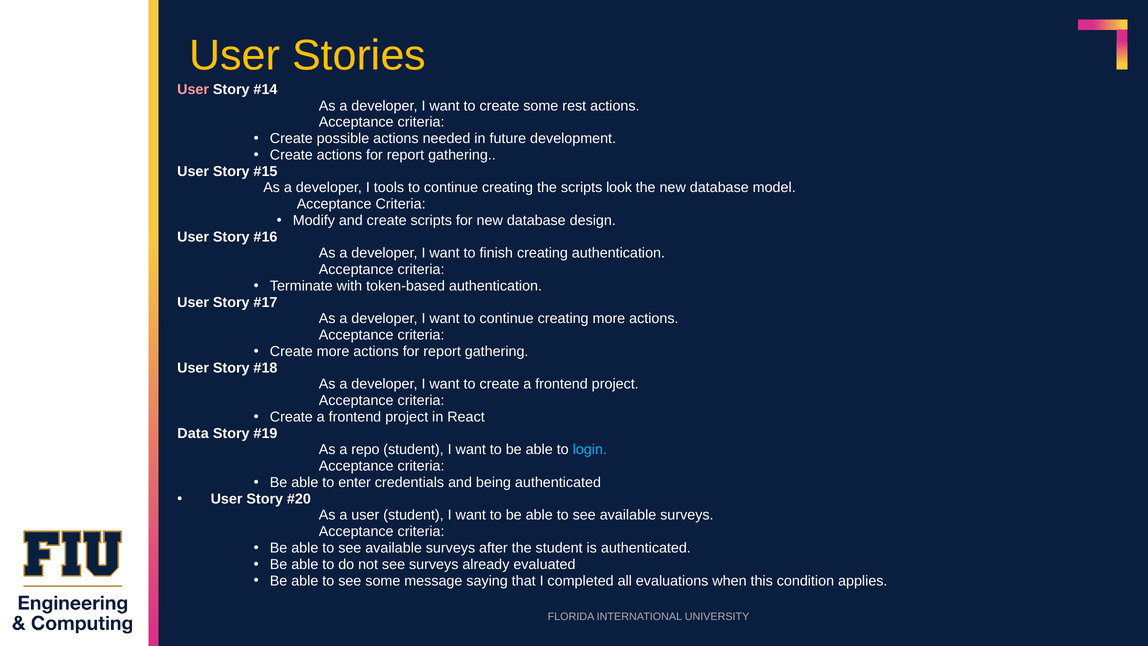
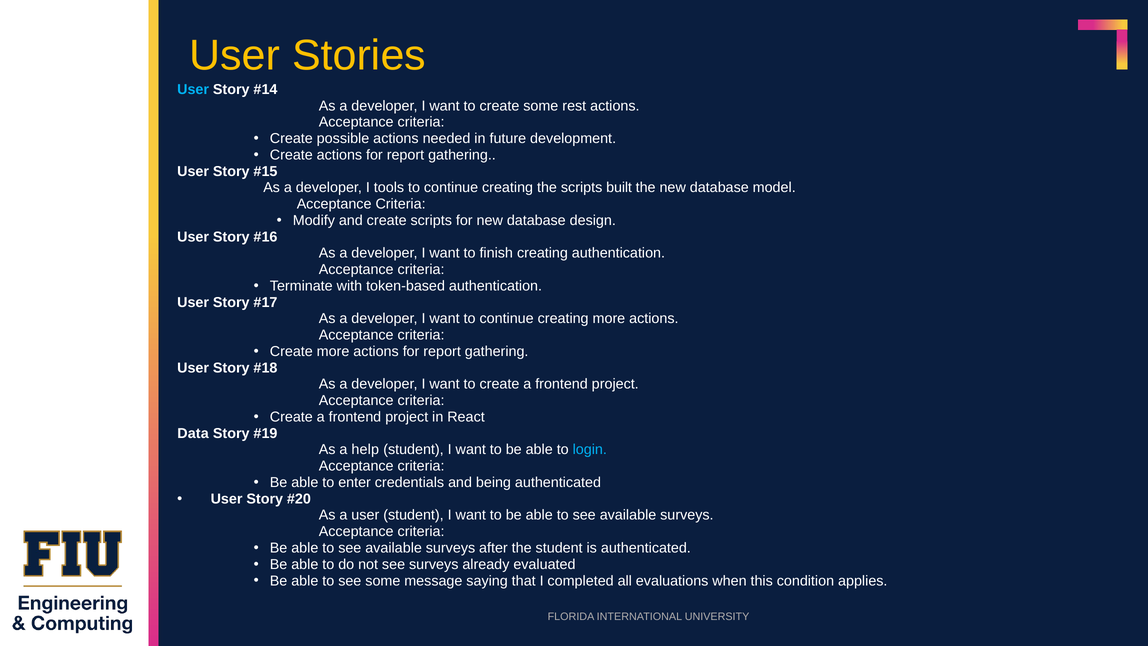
User at (193, 89) colour: pink -> light blue
look: look -> built
repo: repo -> help
